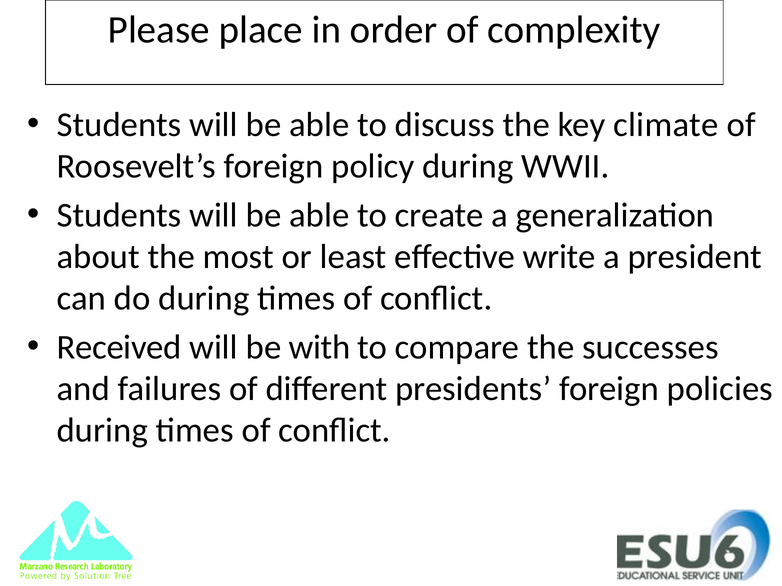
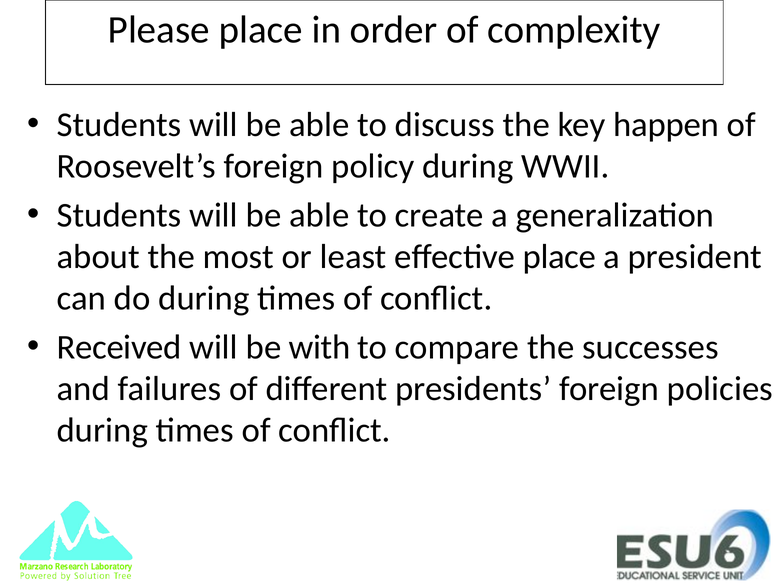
climate: climate -> happen
effective write: write -> place
